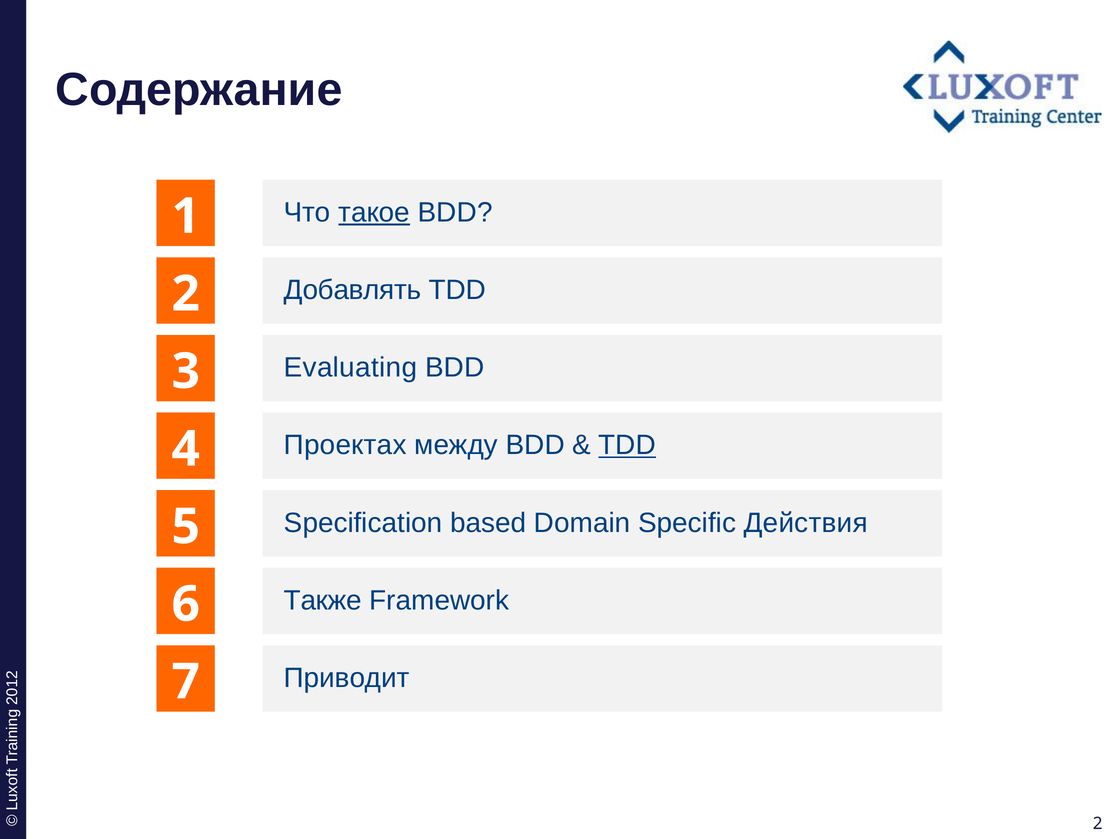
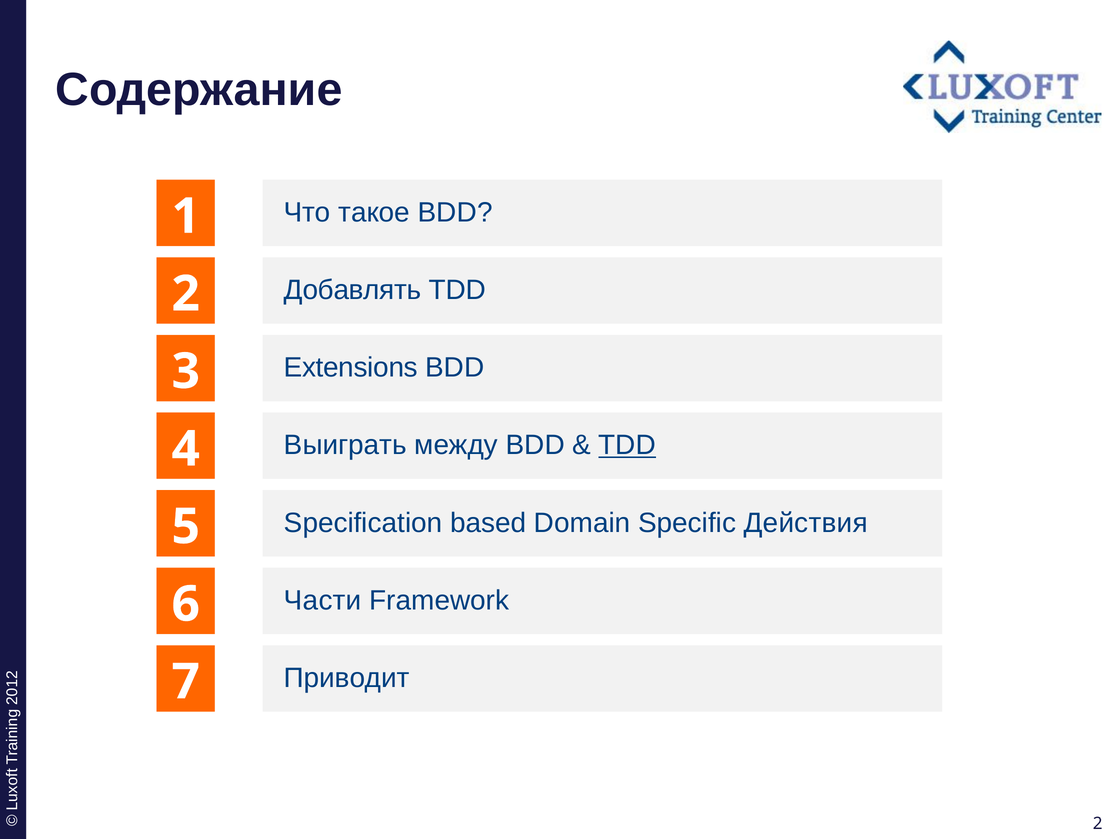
такое underline: present -> none
Evaluating: Evaluating -> Extensions
Проектах: Проектах -> Выиграть
Также: Также -> Части
